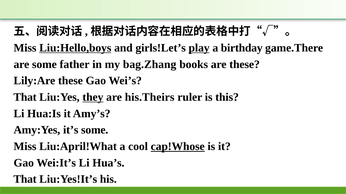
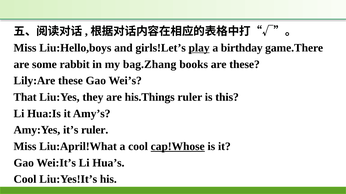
Liu:Hello,boys underline: present -> none
father: father -> rabbit
they underline: present -> none
his.Theirs: his.Theirs -> his.Things
it’s some: some -> ruler
That at (25, 180): That -> Cool
